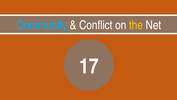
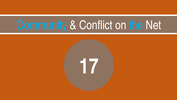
the colour: yellow -> light blue
